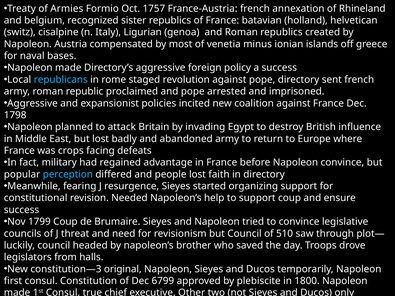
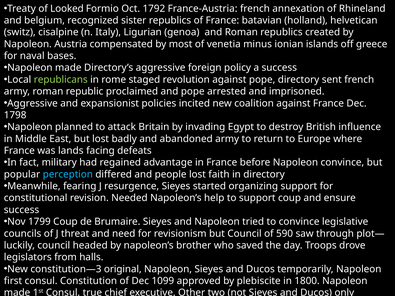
Armies: Armies -> Looked
1757: 1757 -> 1792
republicans colour: light blue -> light green
crops: crops -> lands
510: 510 -> 590
6799: 6799 -> 1099
